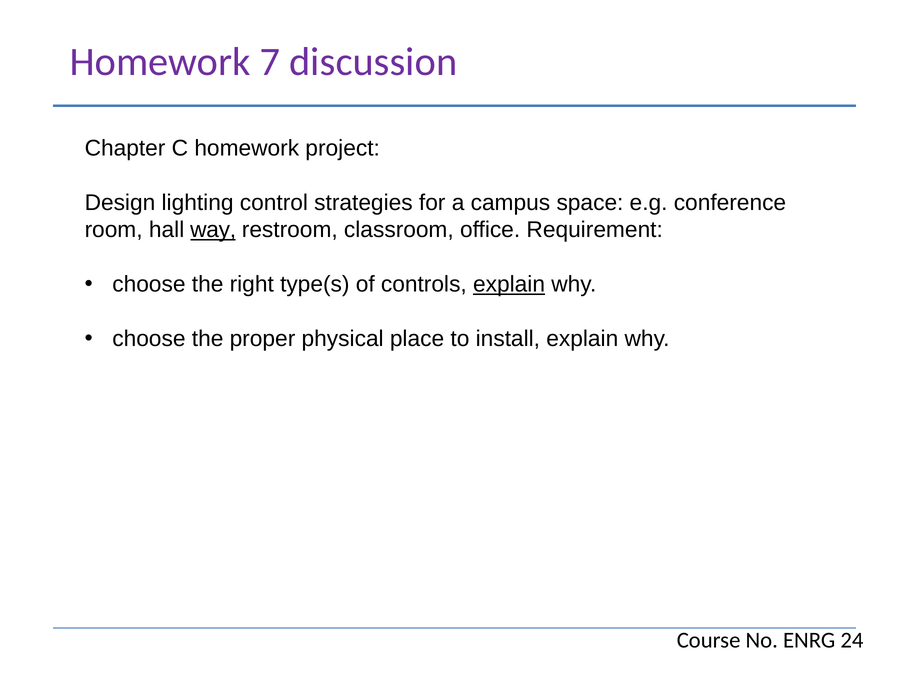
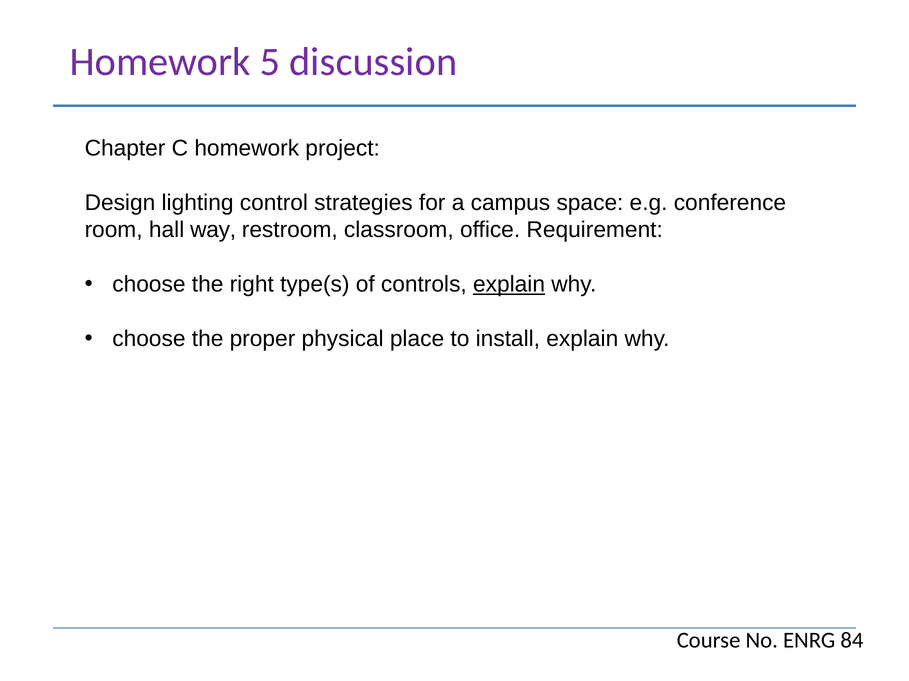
7: 7 -> 5
way underline: present -> none
24: 24 -> 84
